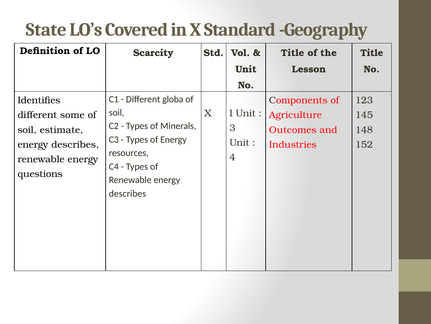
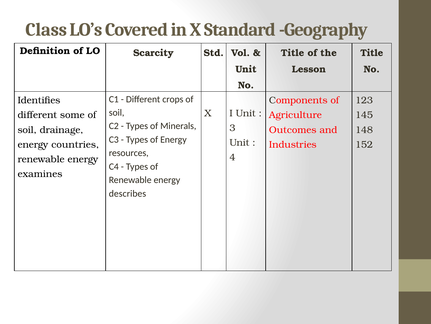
State: State -> Class
globa: globa -> crops
estimate: estimate -> drainage
describes at (75, 144): describes -> countries
questions: questions -> examines
